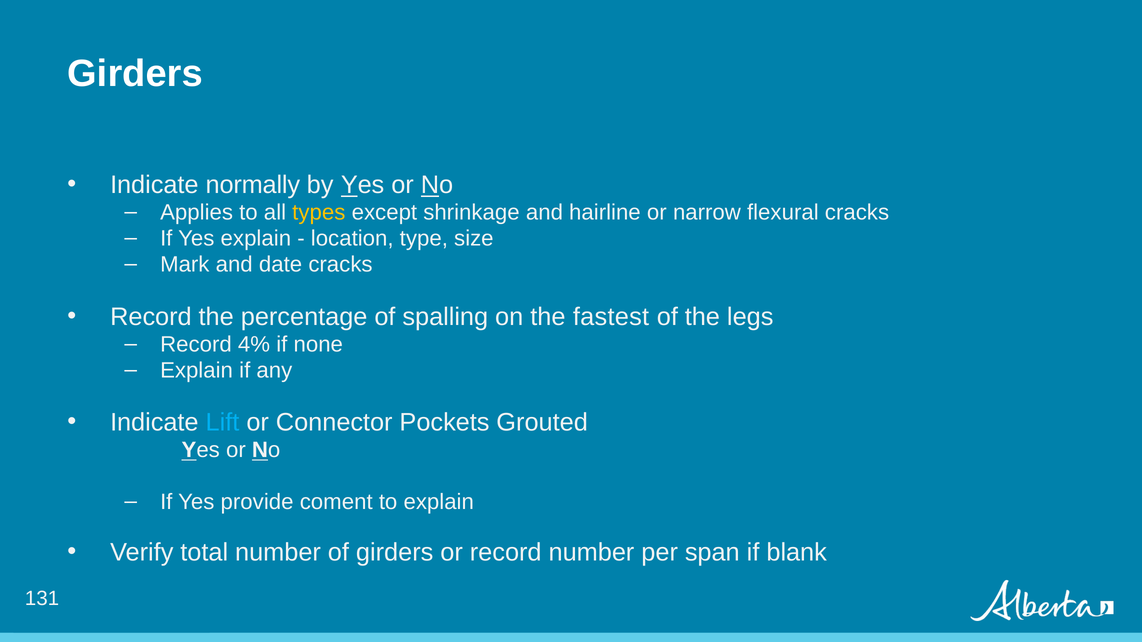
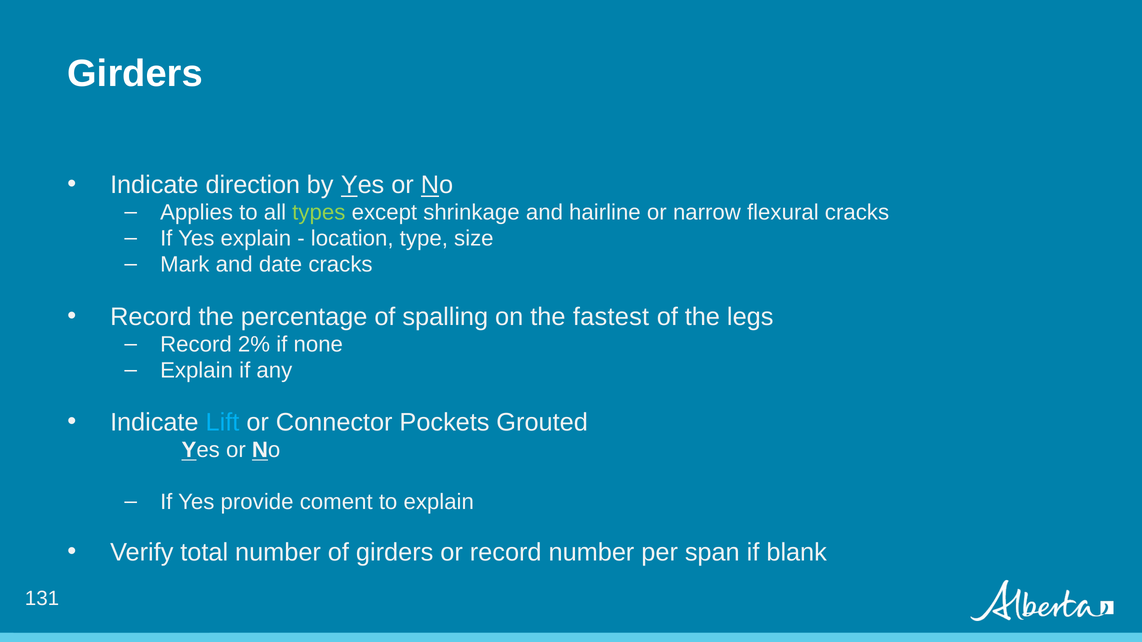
normally: normally -> direction
types colour: yellow -> light green
4%: 4% -> 2%
